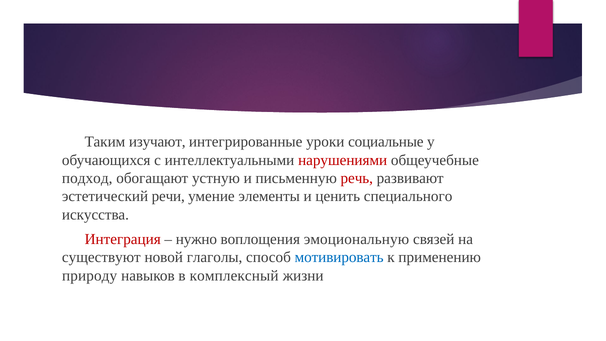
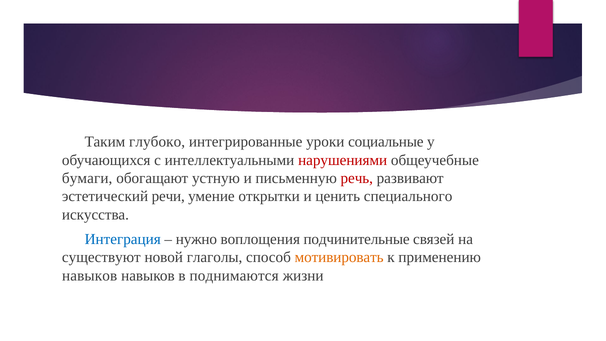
изучают: изучают -> глубоко
подход: подход -> бумаги
элементы: элементы -> открытки
Интеграция colour: red -> blue
эмоциональную: эмоциональную -> подчинительные
мотивировать colour: blue -> orange
природу at (90, 275): природу -> навыков
комплексный: комплексный -> поднимаются
